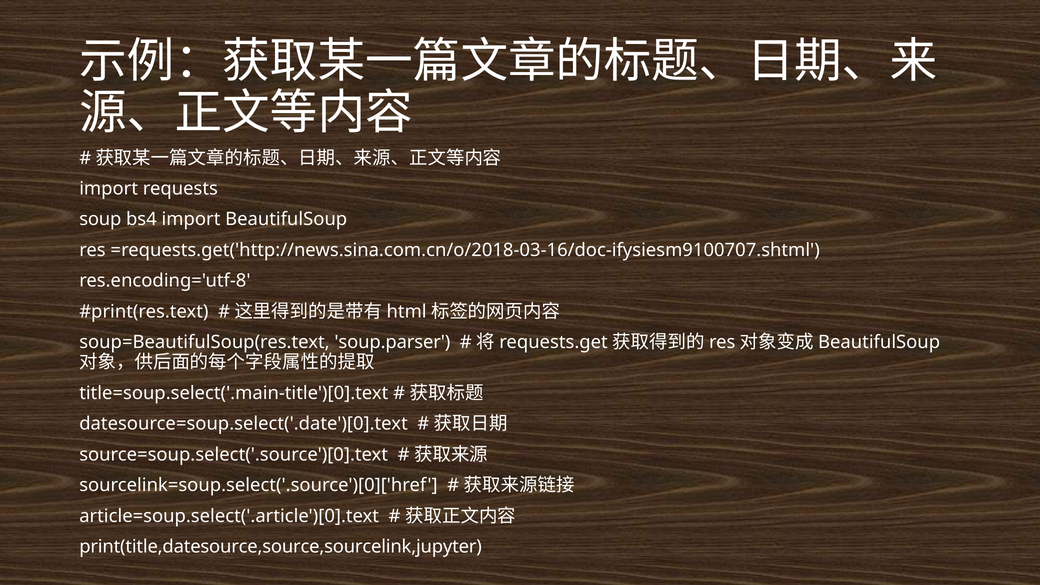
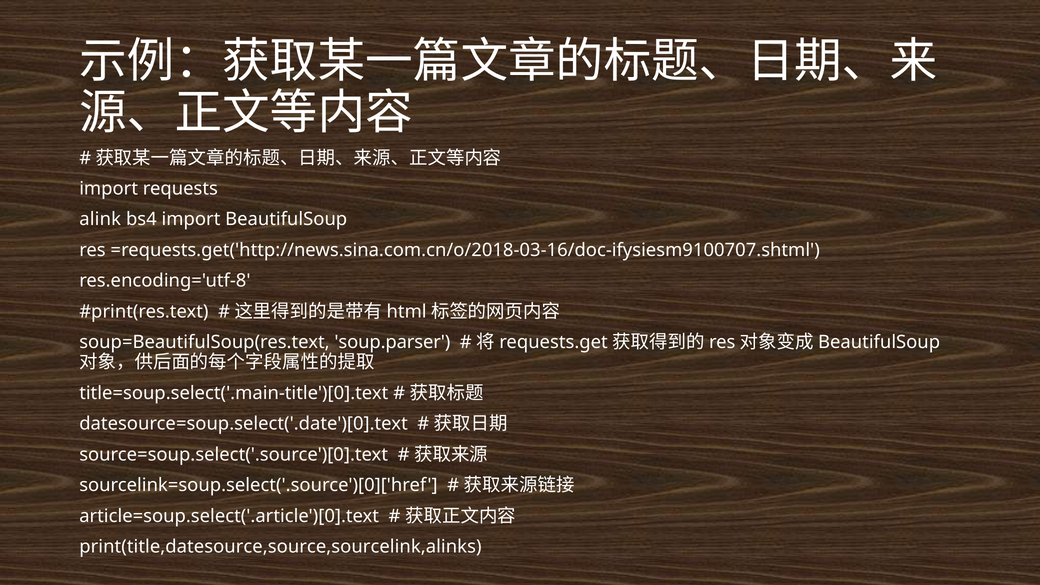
soup: soup -> alink
print(title,datesource,source,sourcelink,jupyter: print(title,datesource,source,sourcelink,jupyter -> print(title,datesource,source,sourcelink,alinks
